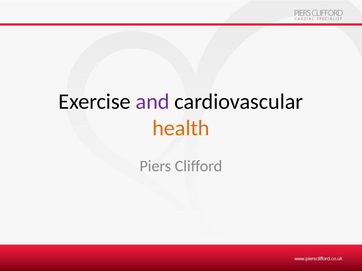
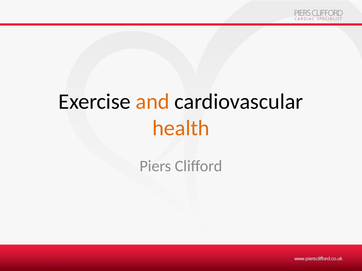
and colour: purple -> orange
